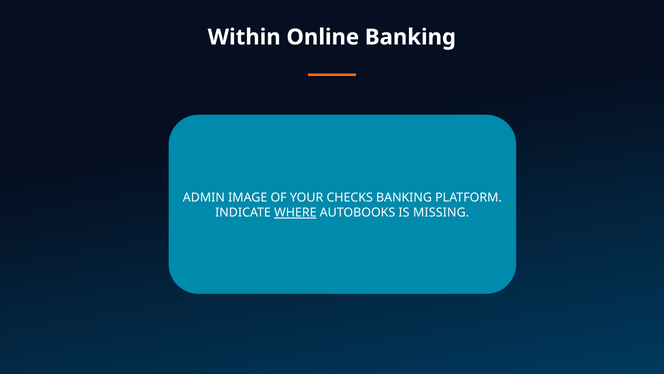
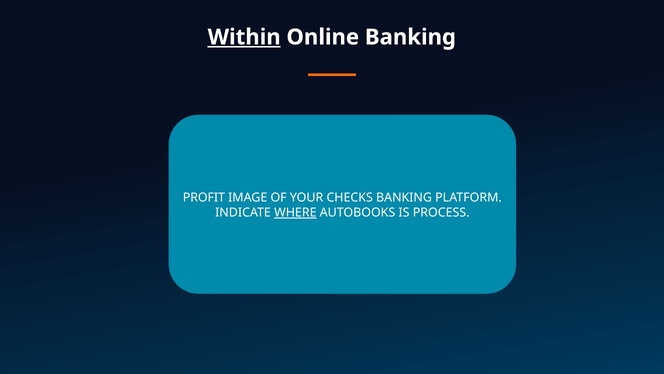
Within underline: none -> present
ADMIN: ADMIN -> PROFIT
MISSING: MISSING -> PROCESS
